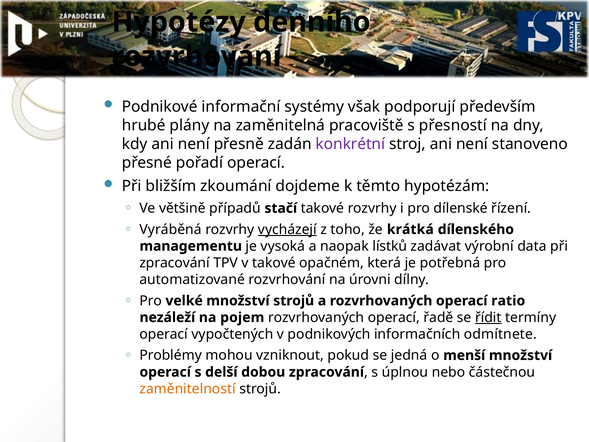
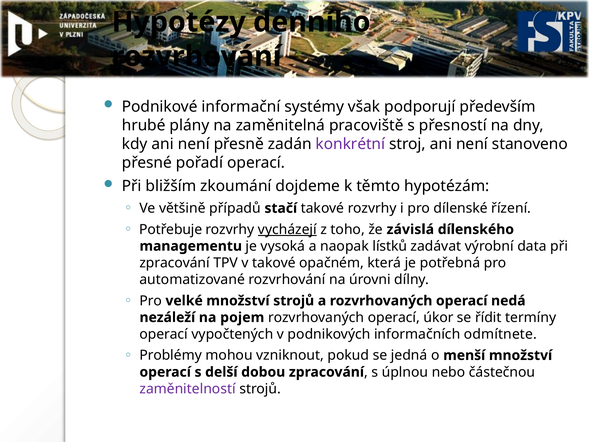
Vyráběná: Vyráběná -> Potřebuje
krátká: krátká -> závislá
ratio: ratio -> nedá
řadě: řadě -> úkor
řídit underline: present -> none
zaměnitelností colour: orange -> purple
